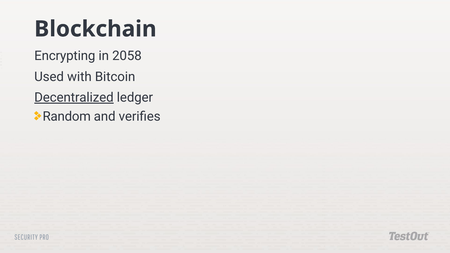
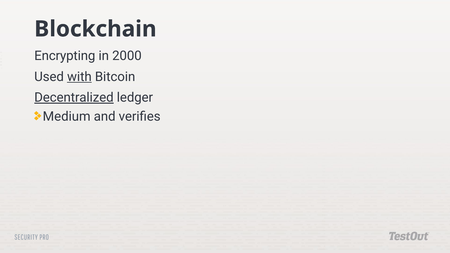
2058: 2058 -> 2000
with underline: none -> present
Random: Random -> Medium
